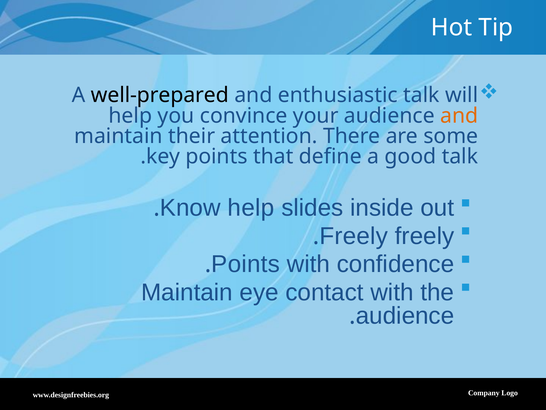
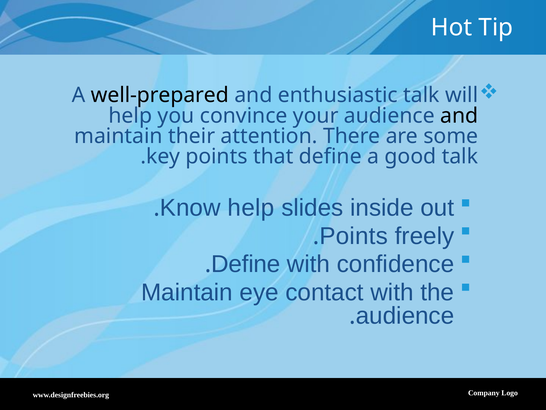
and at (459, 116) colour: orange -> black
Freely at (354, 236): Freely -> Points
Points at (246, 264): Points -> Define
